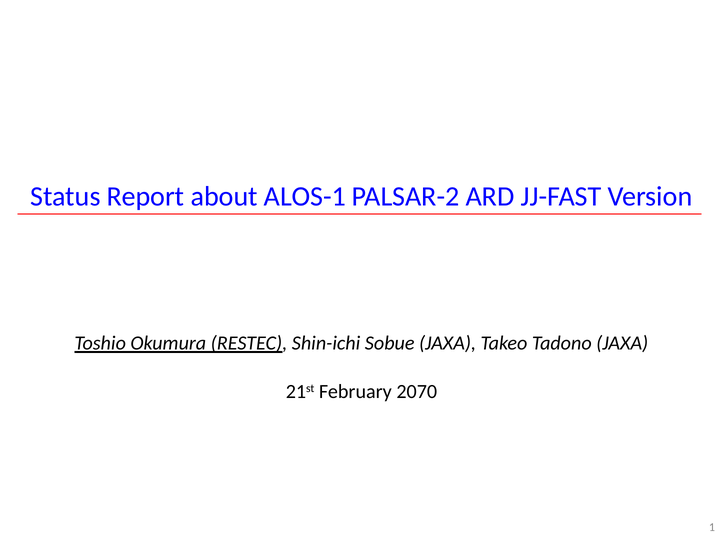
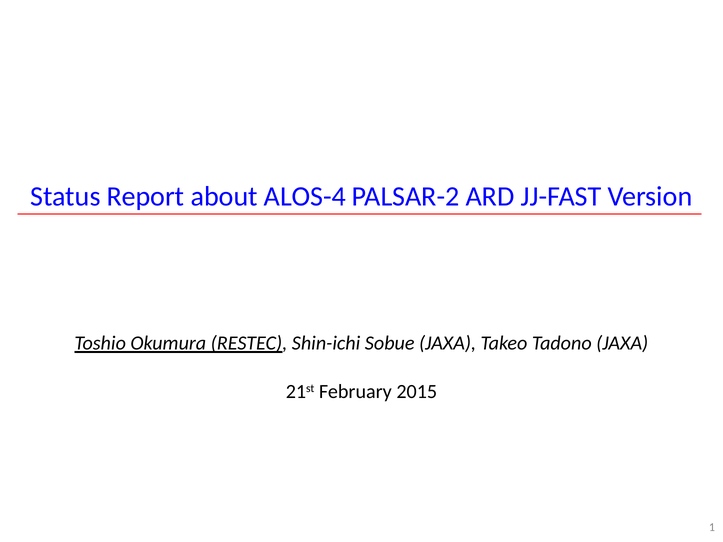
ALOS-1: ALOS-1 -> ALOS-4
2070: 2070 -> 2015
